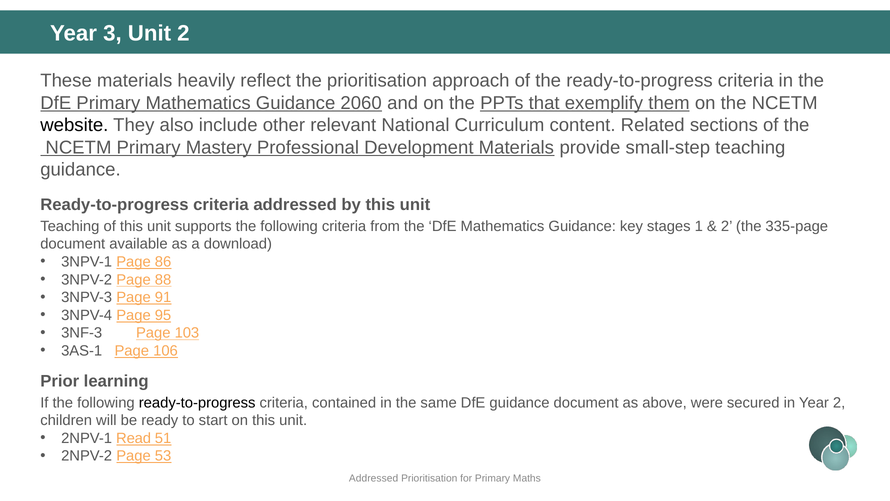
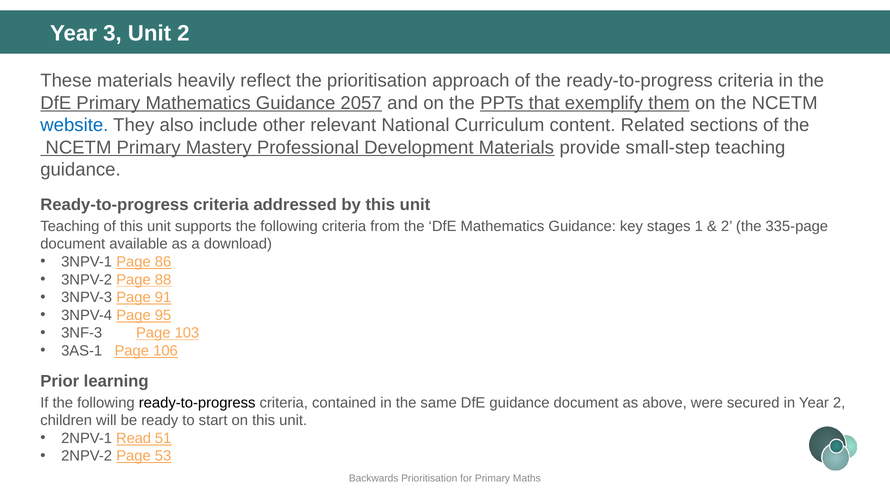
2060: 2060 -> 2057
website colour: black -> blue
Addressed at (374, 478): Addressed -> Backwards
